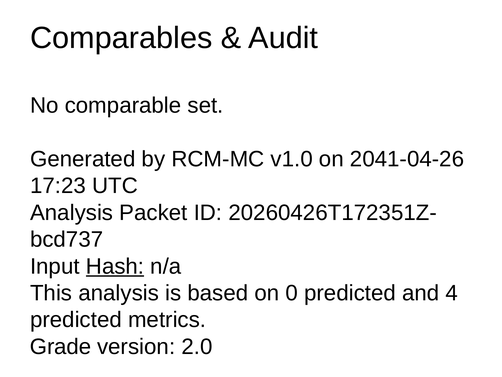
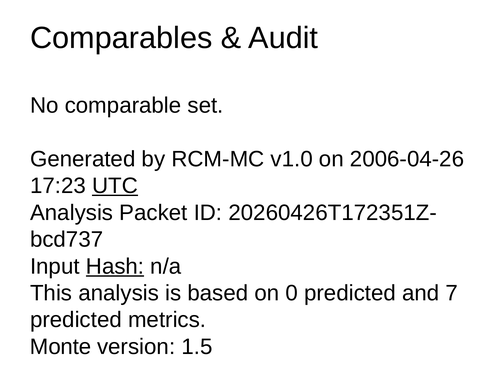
2041-04-26: 2041-04-26 -> 2006-04-26
UTC underline: none -> present
4: 4 -> 7
Grade: Grade -> Monte
2.0: 2.0 -> 1.5
